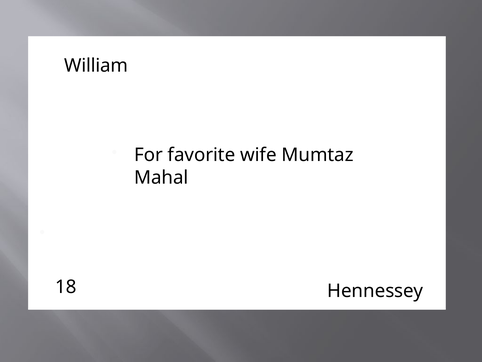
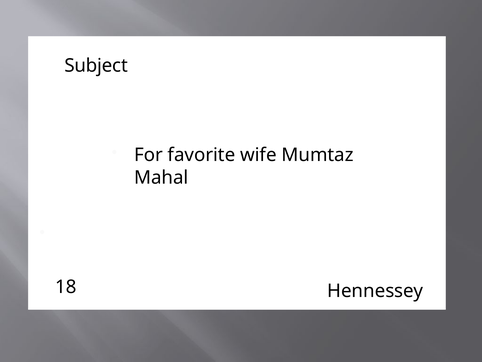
William: William -> Subject
